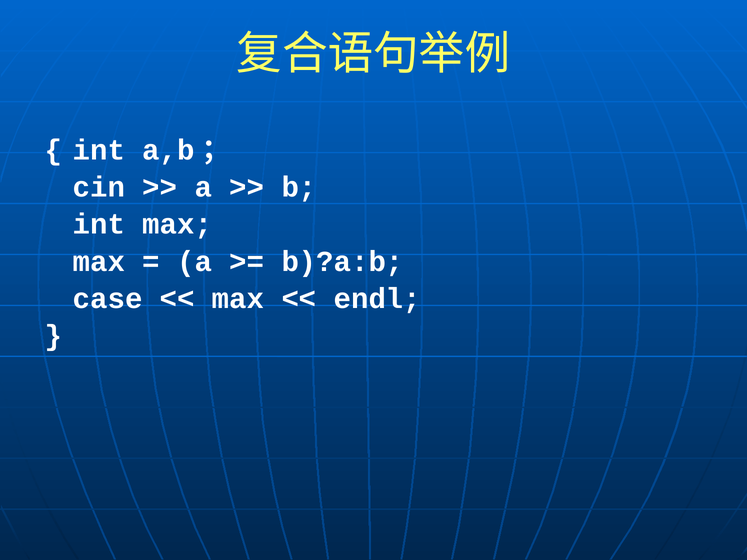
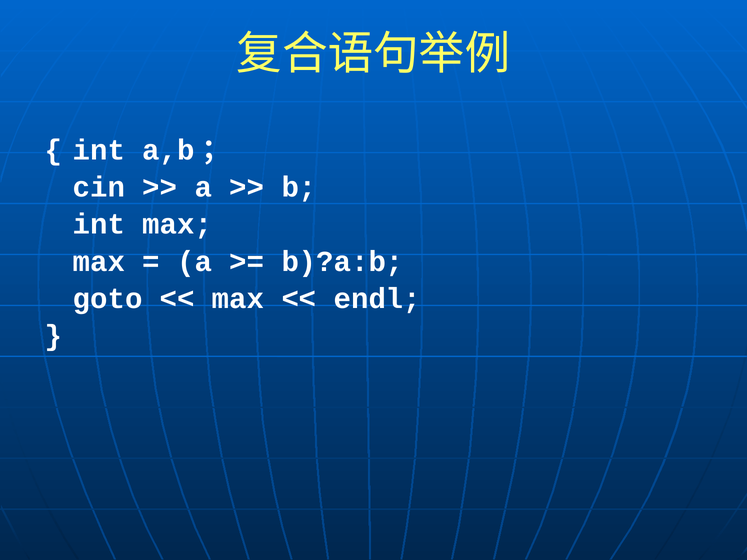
case: case -> goto
